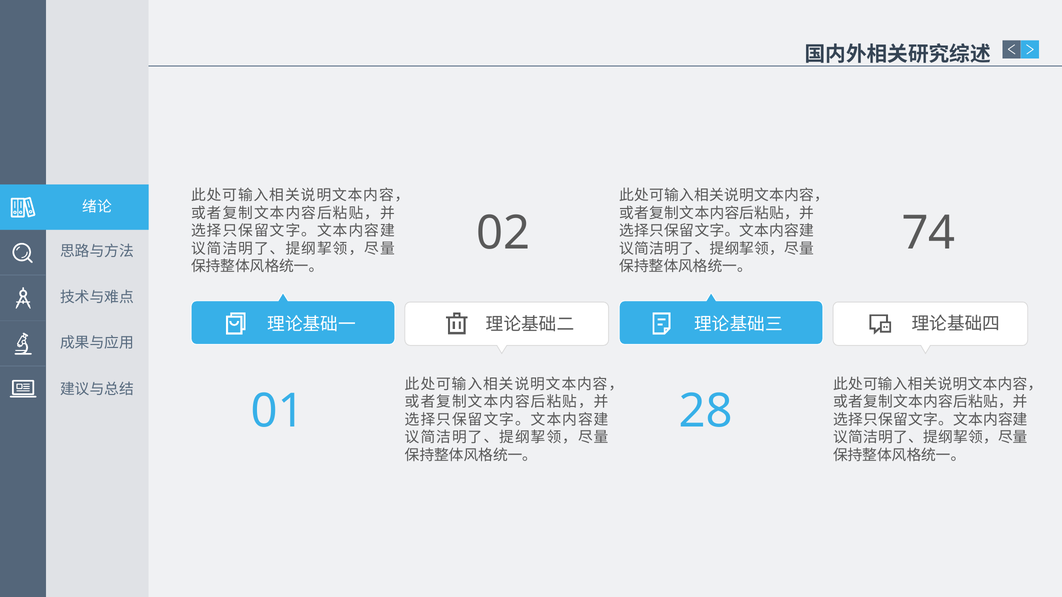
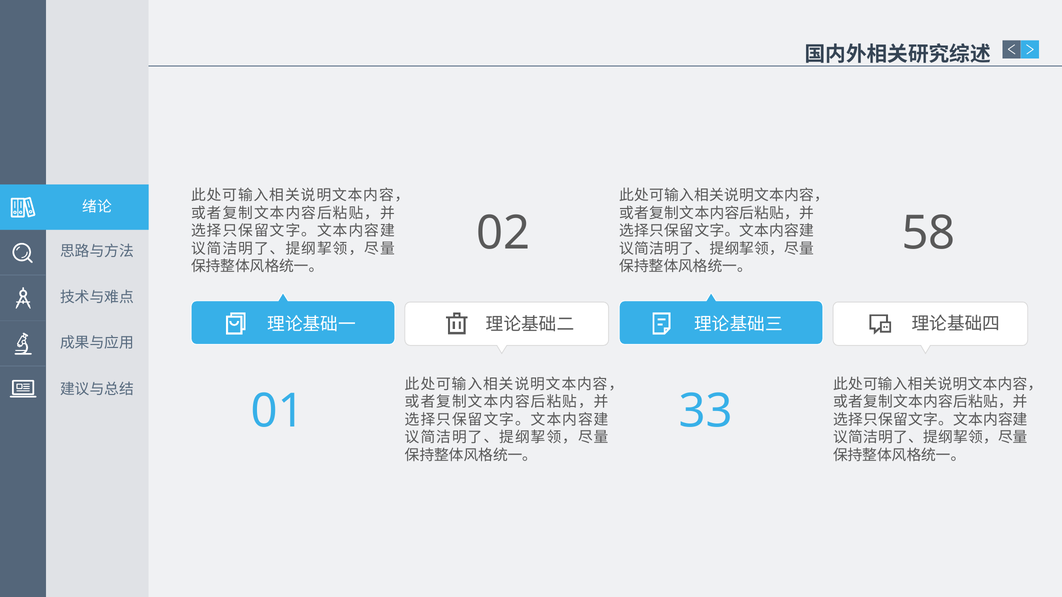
74: 74 -> 58
28: 28 -> 33
